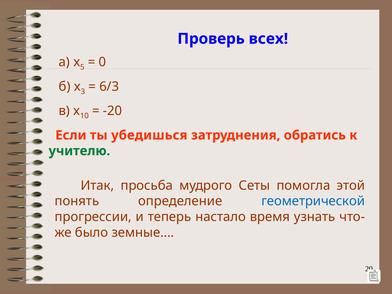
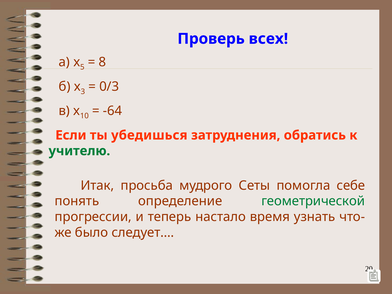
0: 0 -> 8
6/3: 6/3 -> 0/3
-20: -20 -> -64
этой: этой -> себе
геометрической colour: blue -> green
земные…: земные… -> следует…
